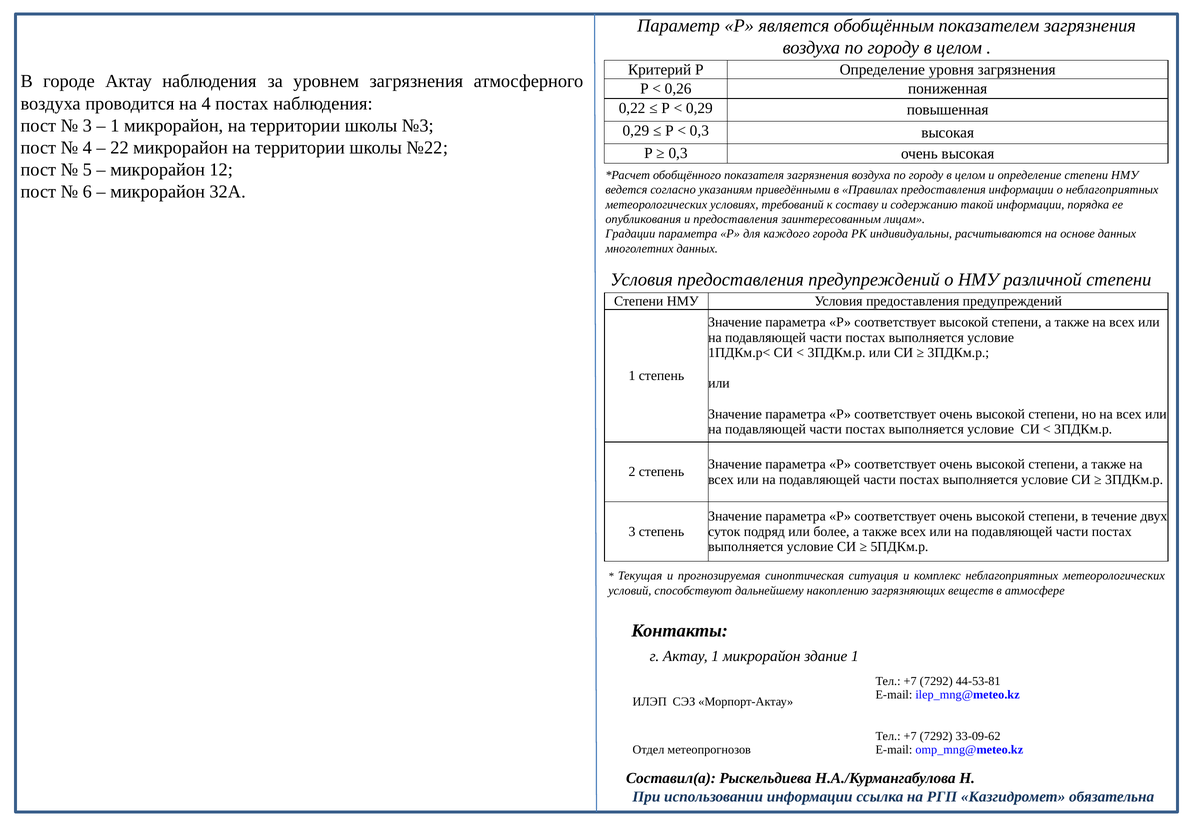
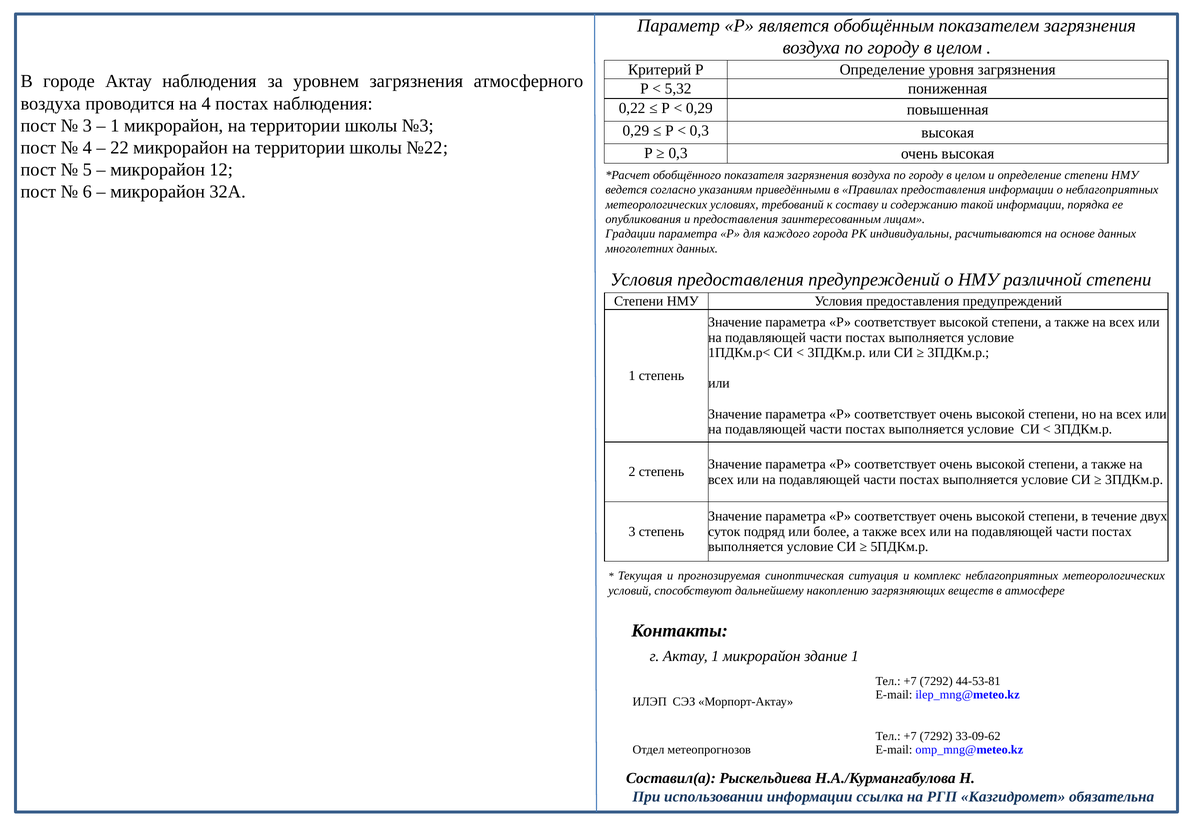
0,26: 0,26 -> 5,32
